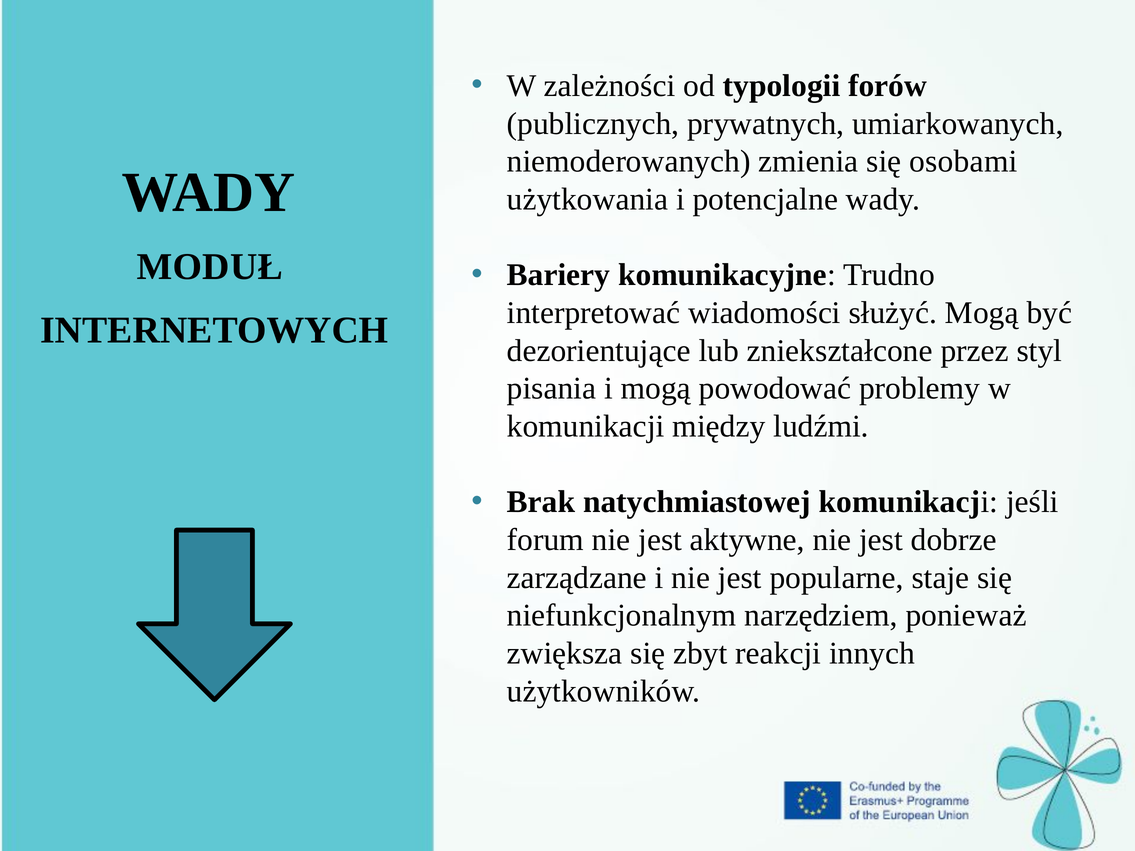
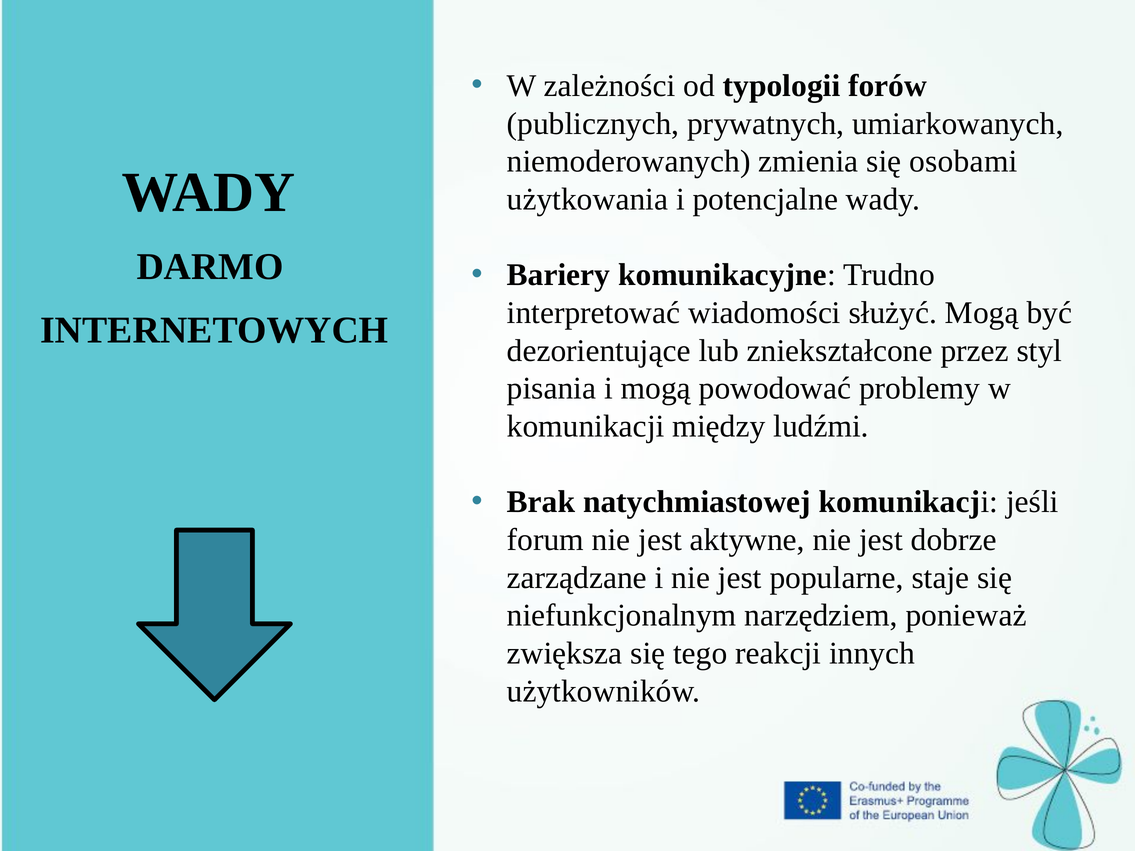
MODUŁ: MODUŁ -> DARMO
zbyt: zbyt -> tego
